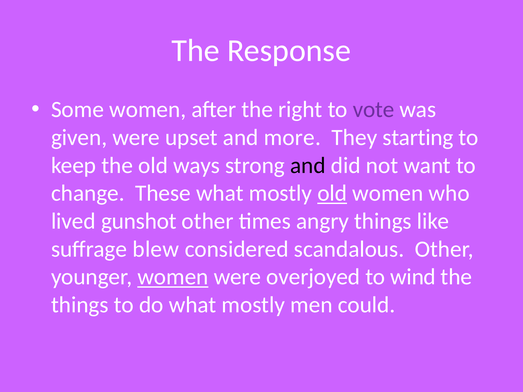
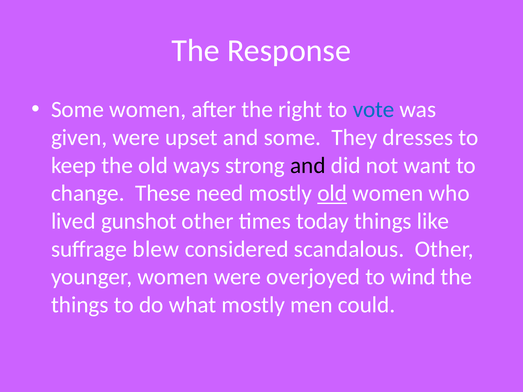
vote colour: purple -> blue
and more: more -> some
starting: starting -> dresses
These what: what -> need
angry: angry -> today
women at (173, 277) underline: present -> none
